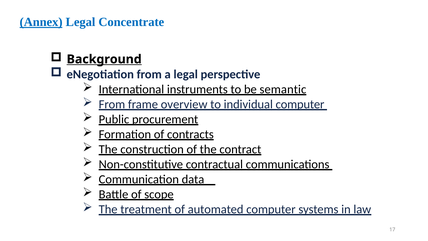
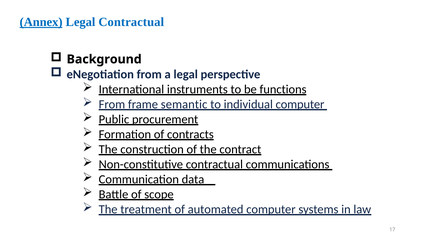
Legal Concentrate: Concentrate -> Contractual
Background underline: present -> none
semantic: semantic -> functions
overview: overview -> semantic
